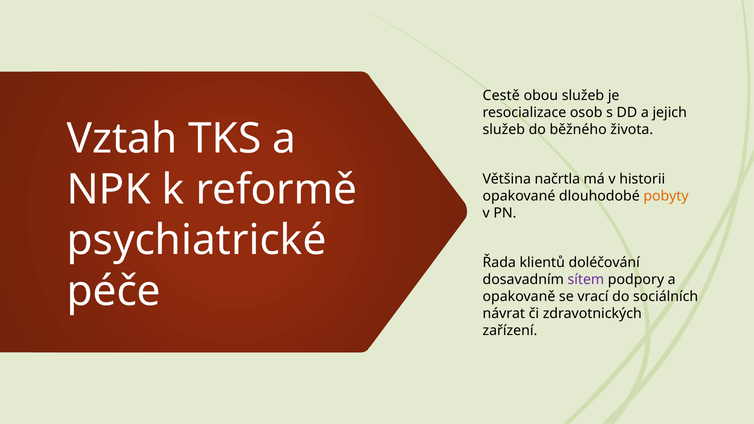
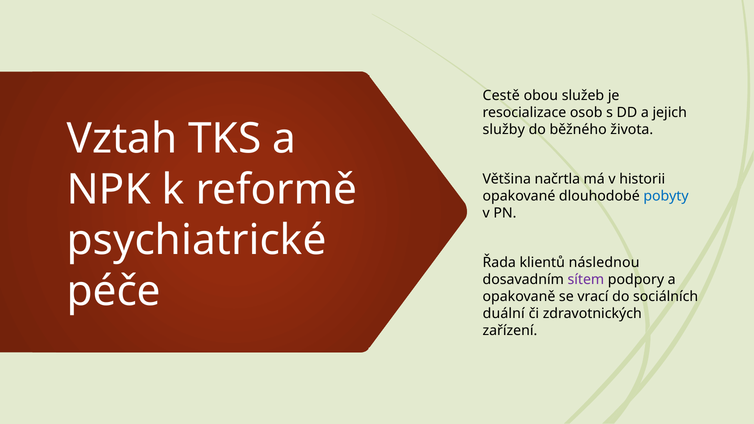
služeb at (504, 129): služeb -> služby
pobyty colour: orange -> blue
doléčování: doléčování -> následnou
návrat: návrat -> duální
